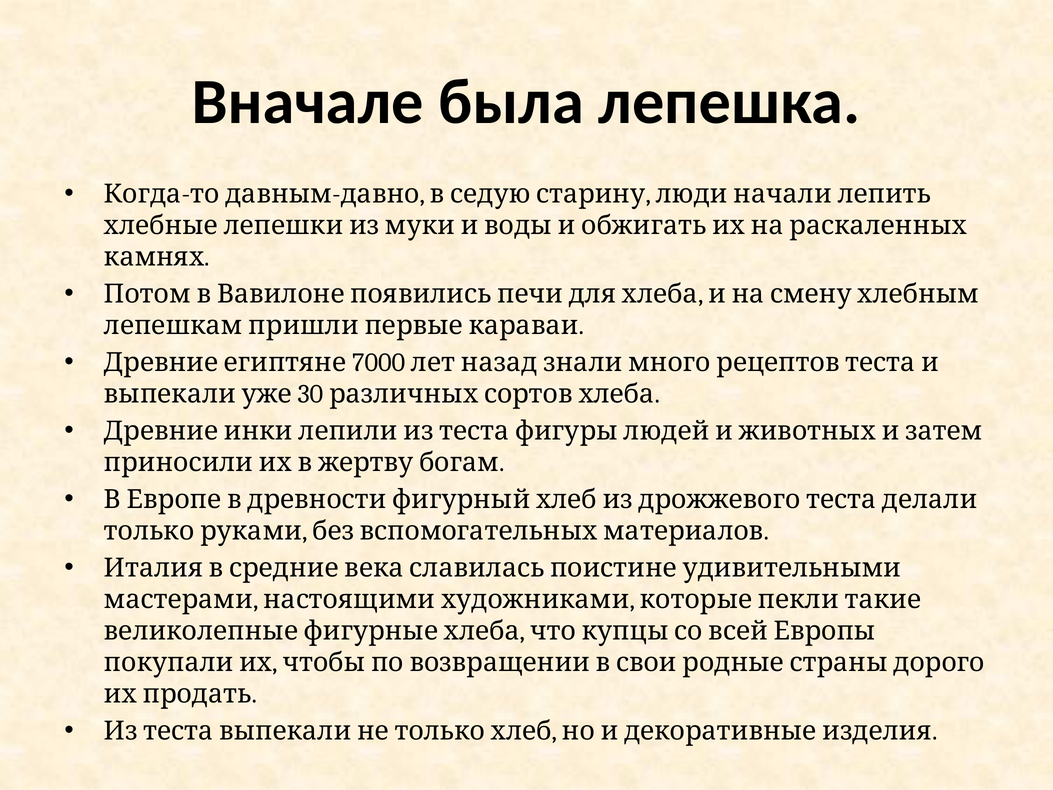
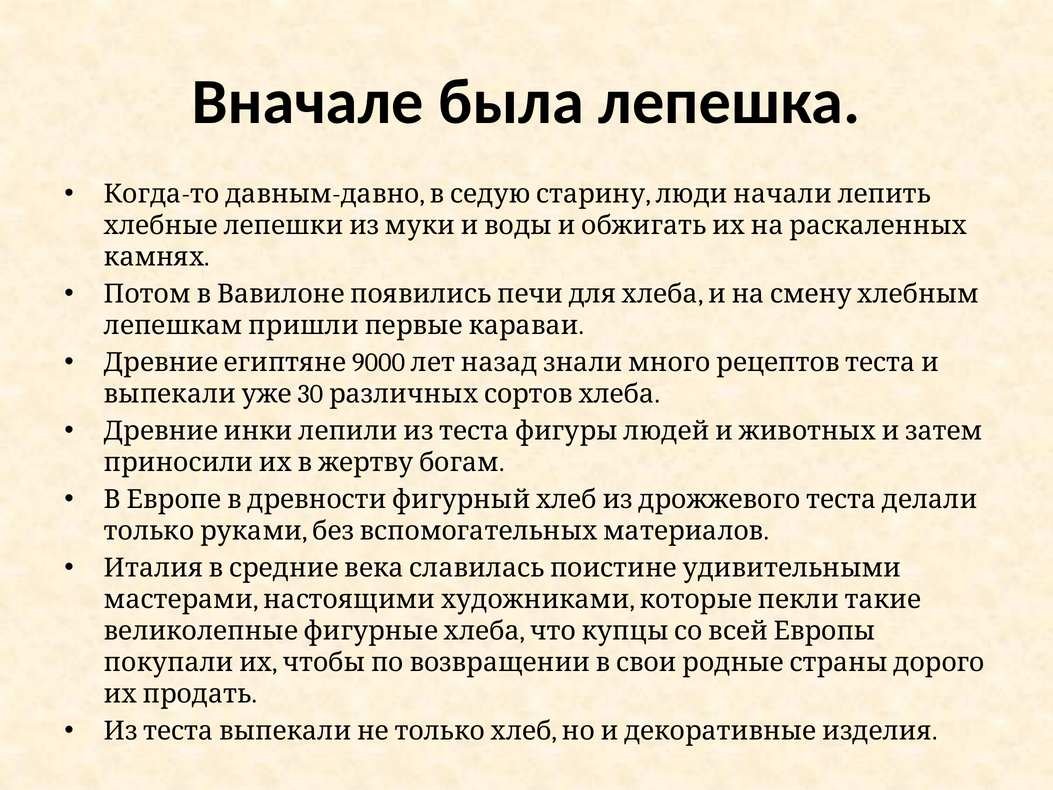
7000: 7000 -> 9000
